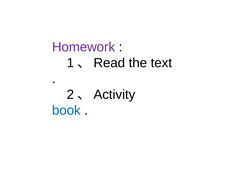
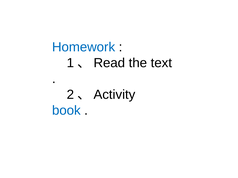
Homework colour: purple -> blue
